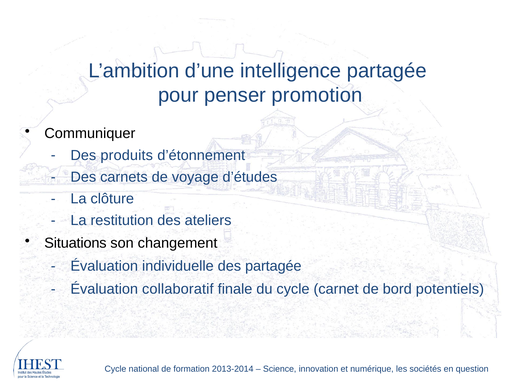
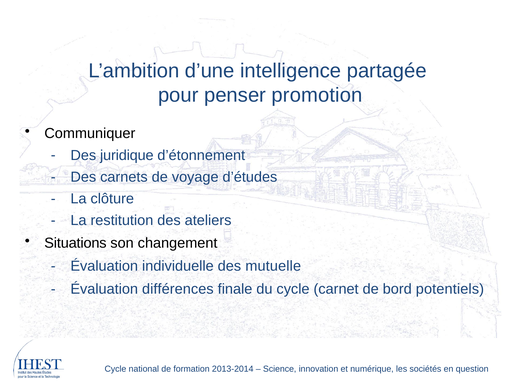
produits: produits -> juridique
des partagée: partagée -> mutuelle
collaboratif: collaboratif -> différences
